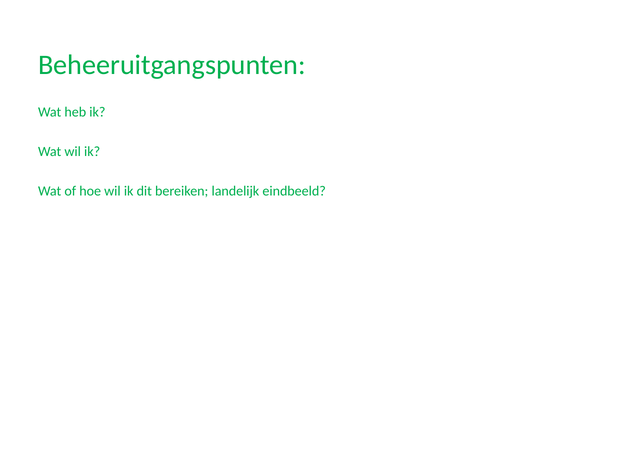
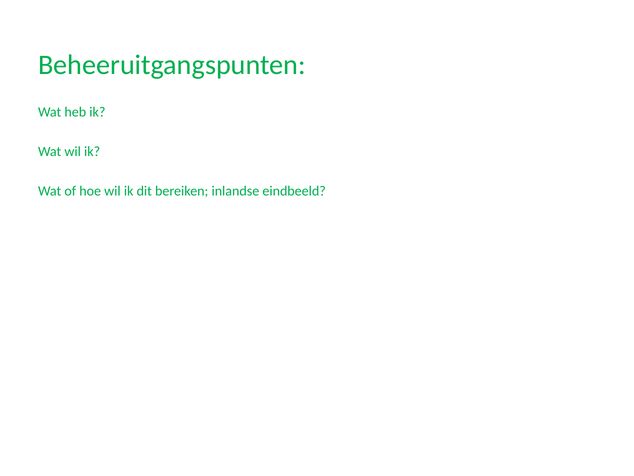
landelijk: landelijk -> inlandse
